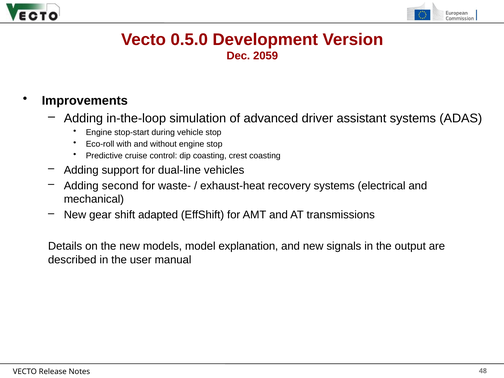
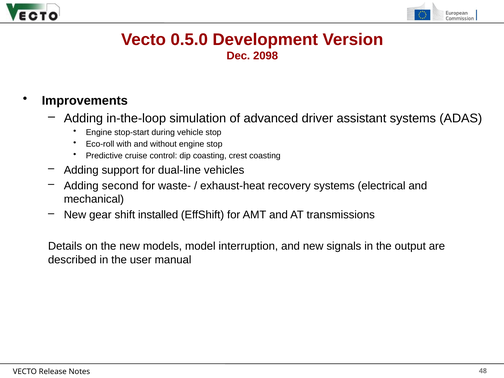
2059: 2059 -> 2098
adapted: adapted -> installed
explanation: explanation -> interruption
